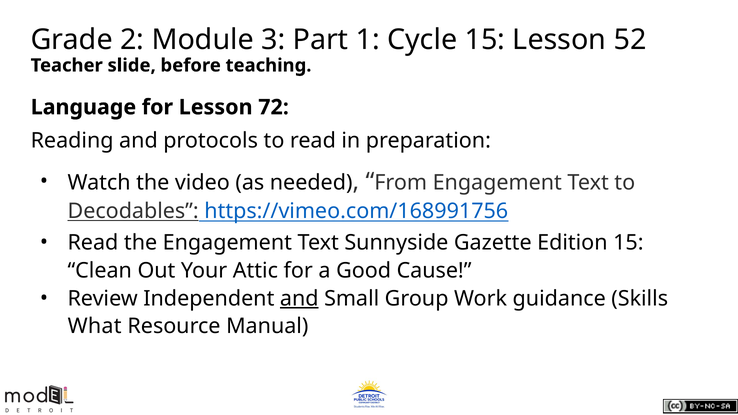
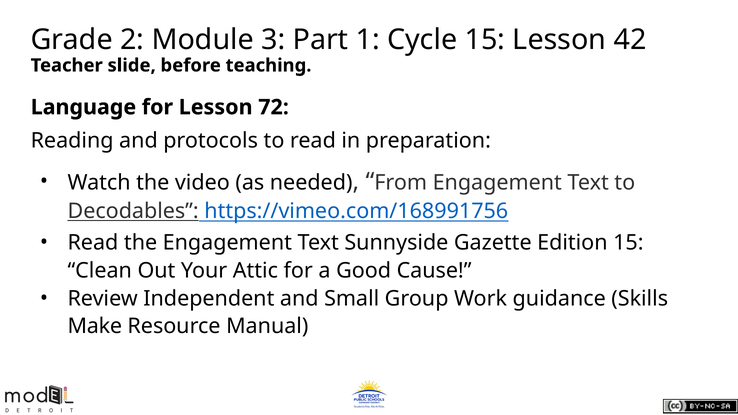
52: 52 -> 42
and at (299, 299) underline: present -> none
What: What -> Make
